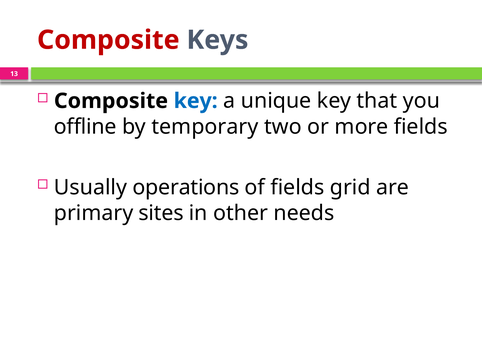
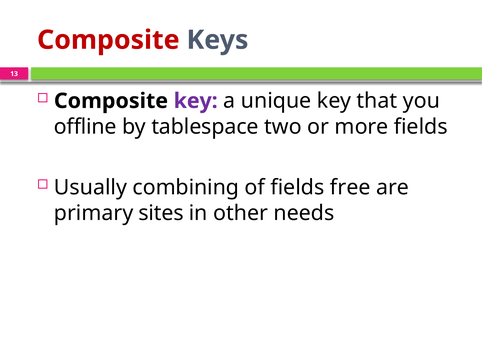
key at (196, 101) colour: blue -> purple
temporary: temporary -> tablespace
operations: operations -> combining
grid: grid -> free
